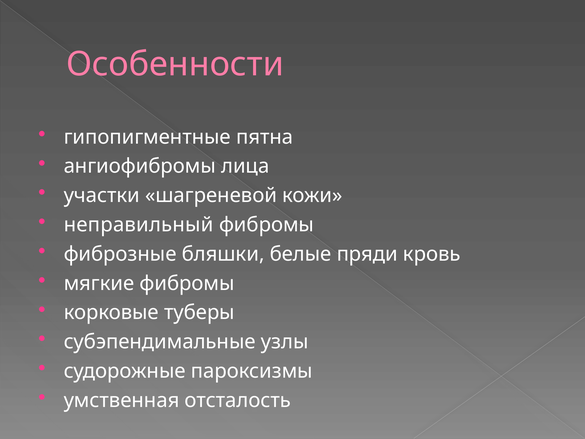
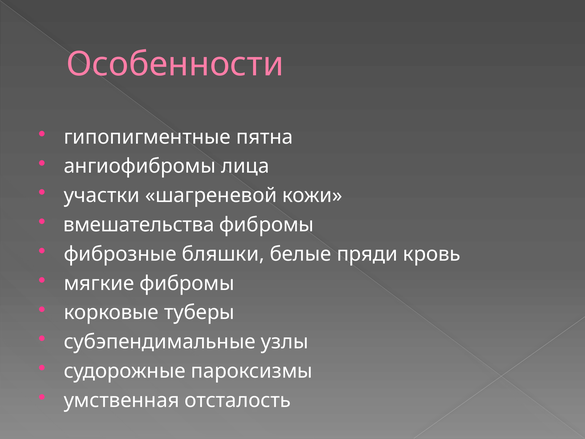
неправильный: неправильный -> вмешательства
